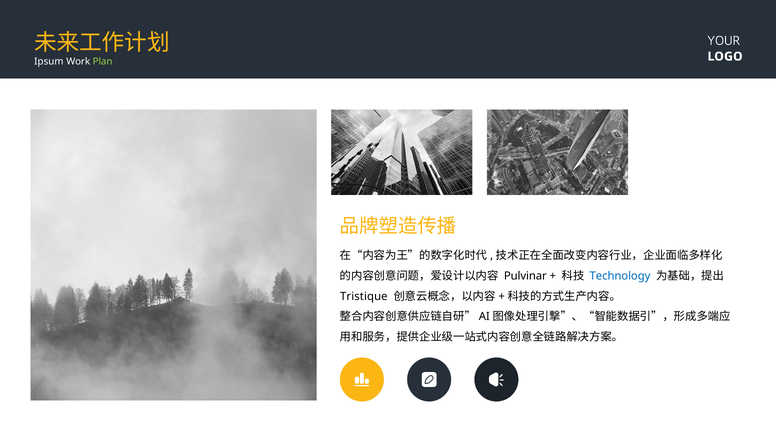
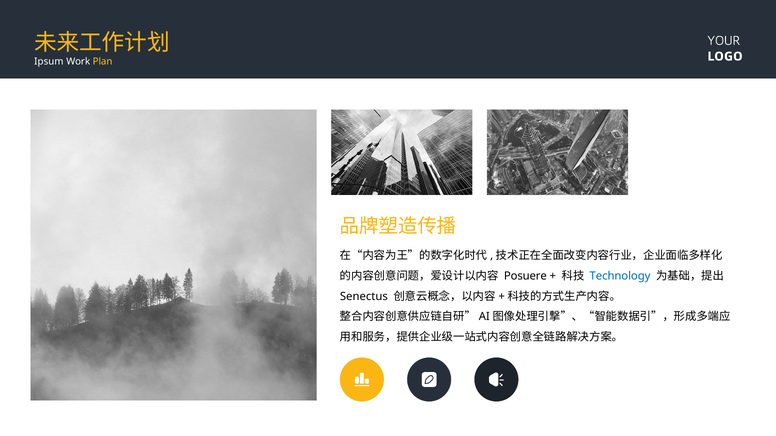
Plan colour: light green -> yellow
Pulvinar: Pulvinar -> Posuere
Tristique: Tristique -> Senectus
